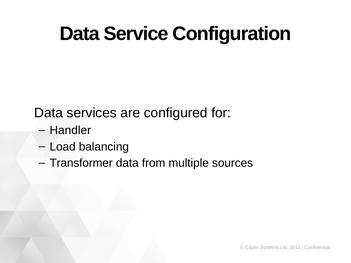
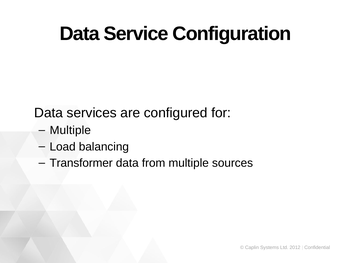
Handler at (70, 131): Handler -> Multiple
